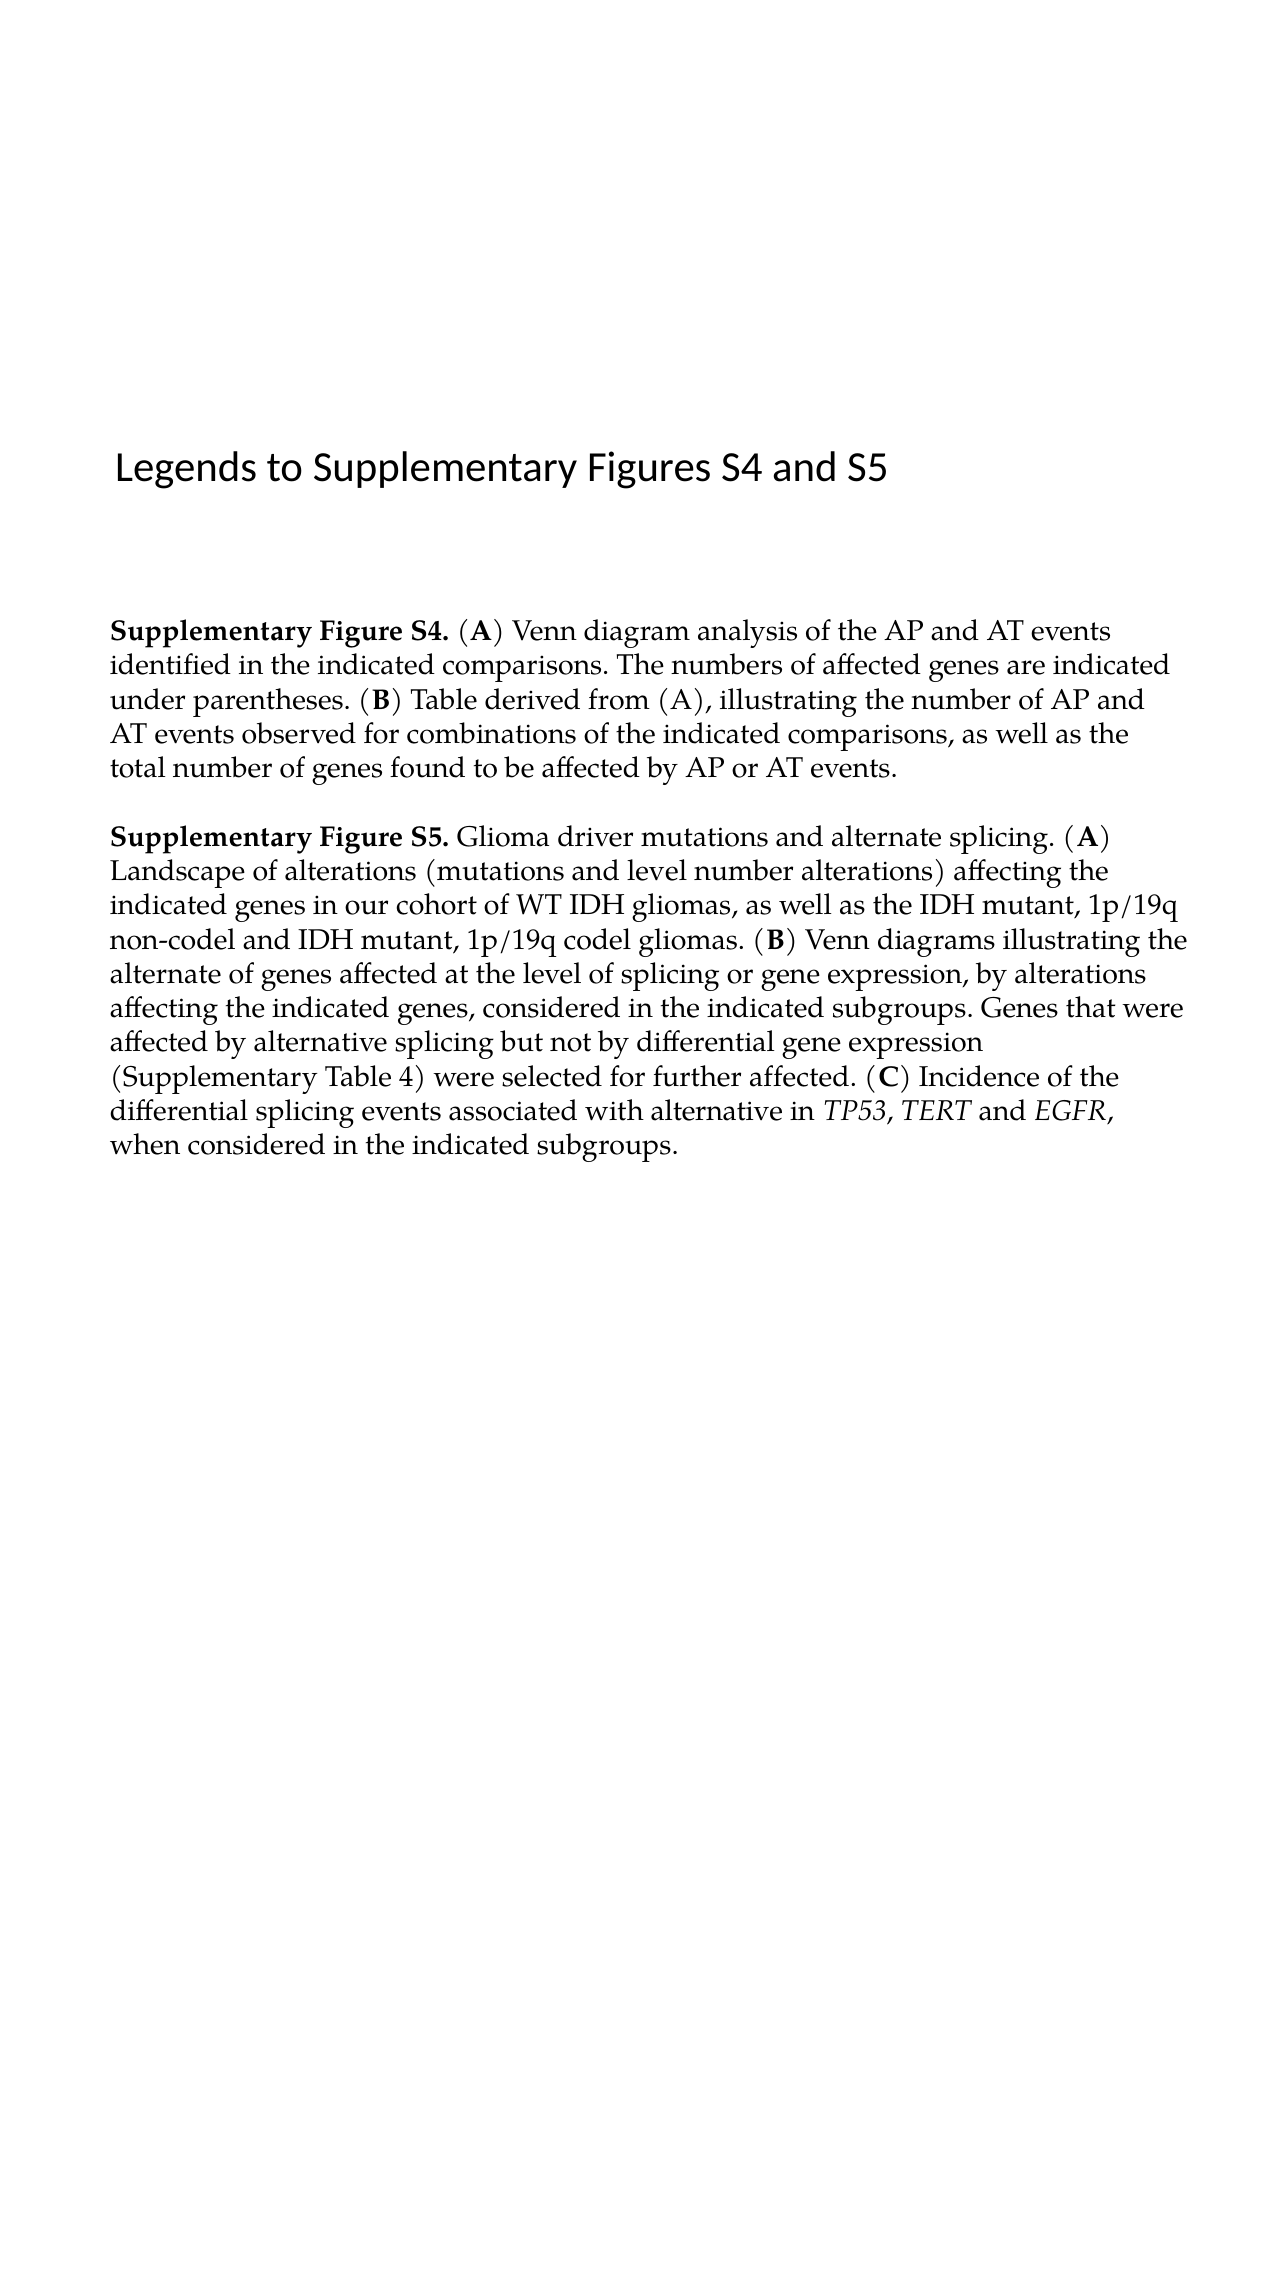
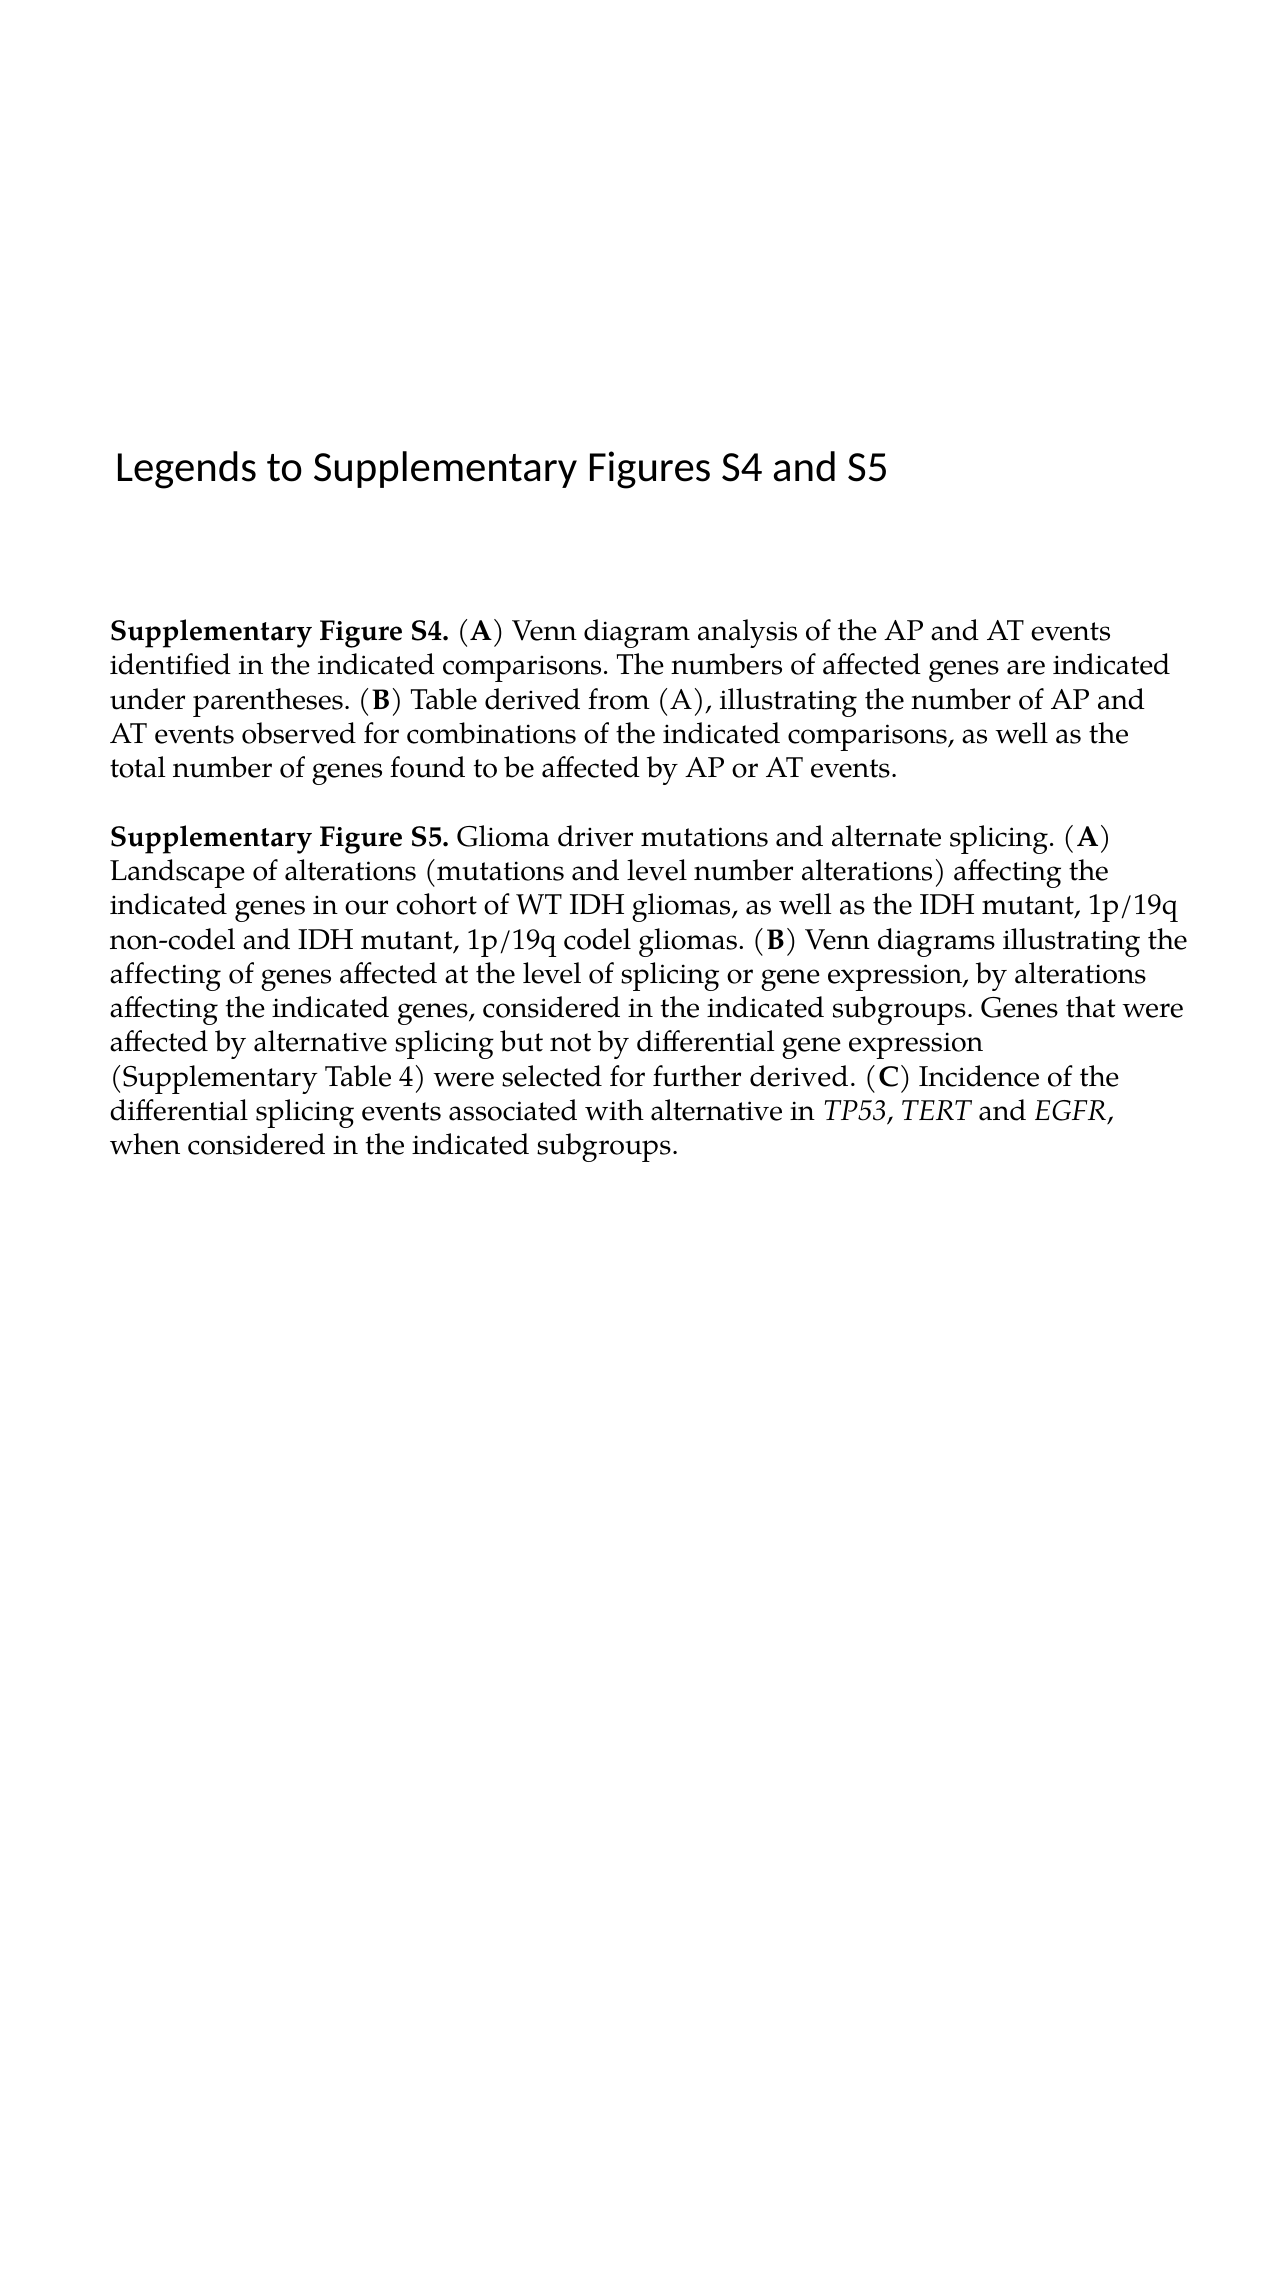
alternate at (166, 974): alternate -> affecting
further affected: affected -> derived
